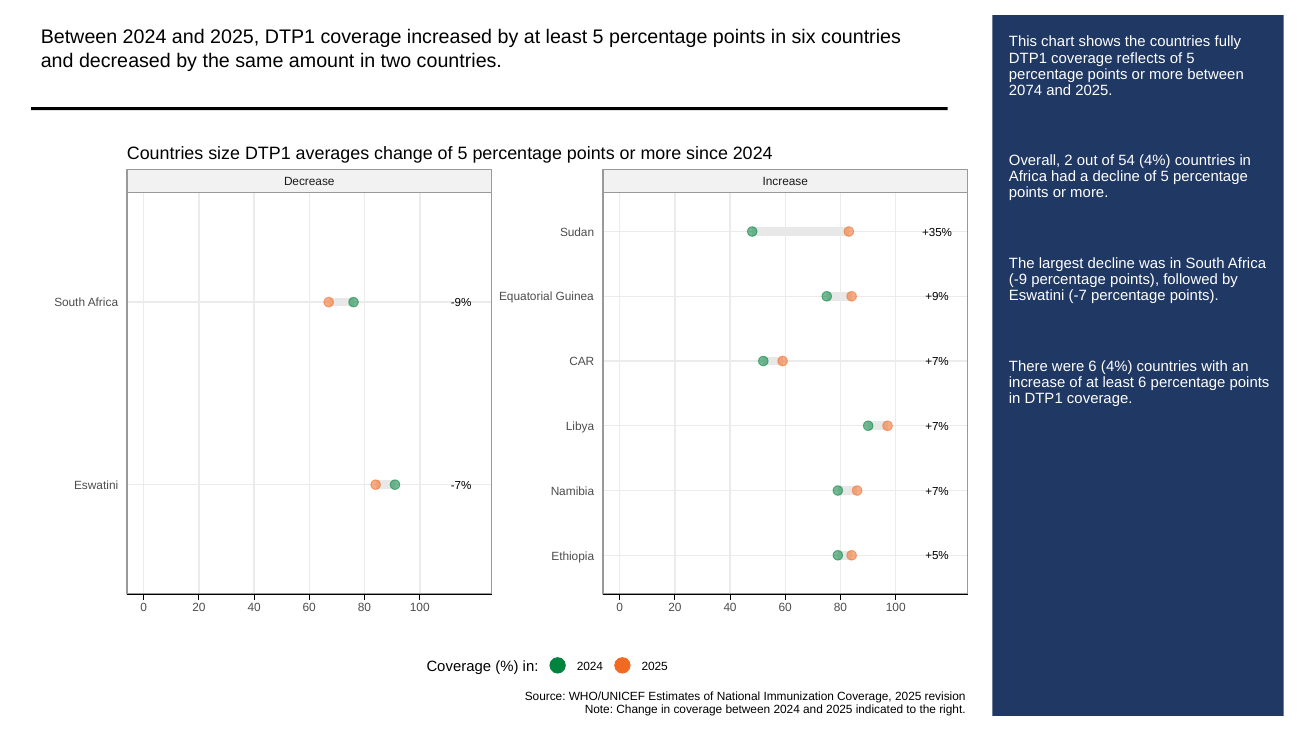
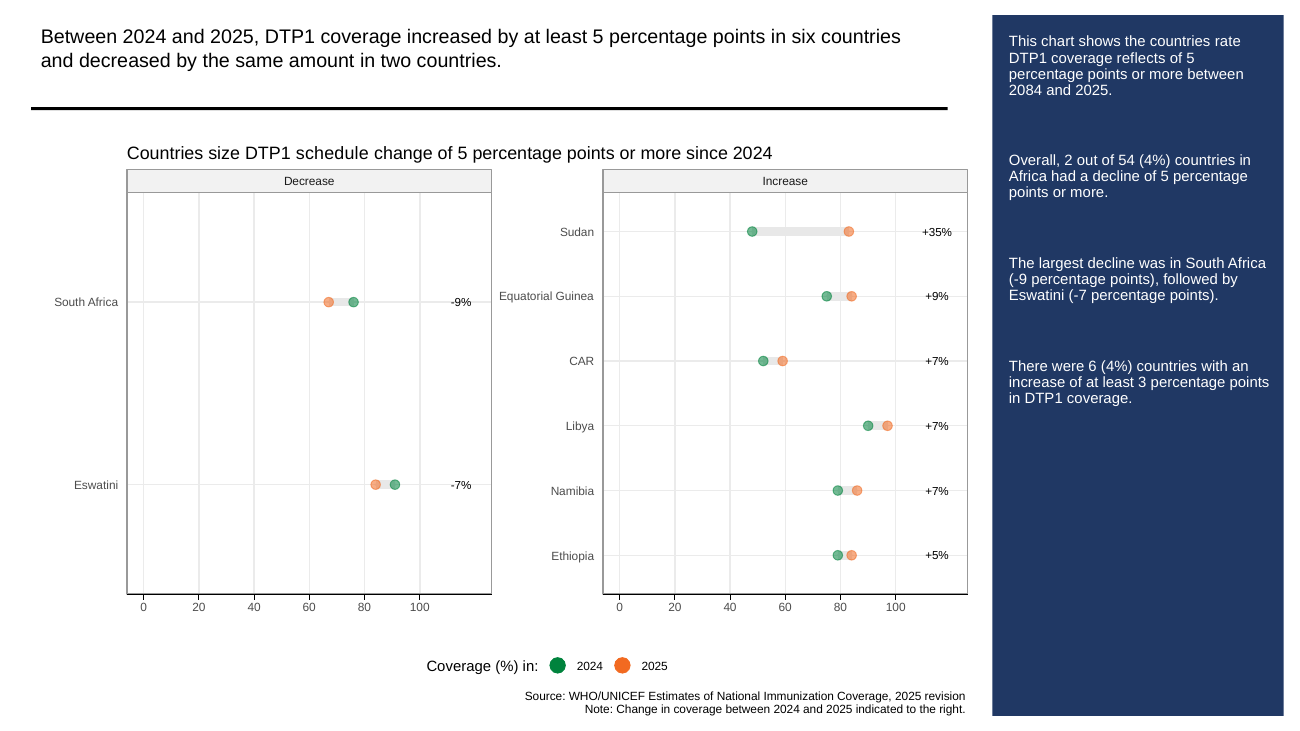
fully: fully -> rate
2074: 2074 -> 2084
averages: averages -> schedule
least 6: 6 -> 3
